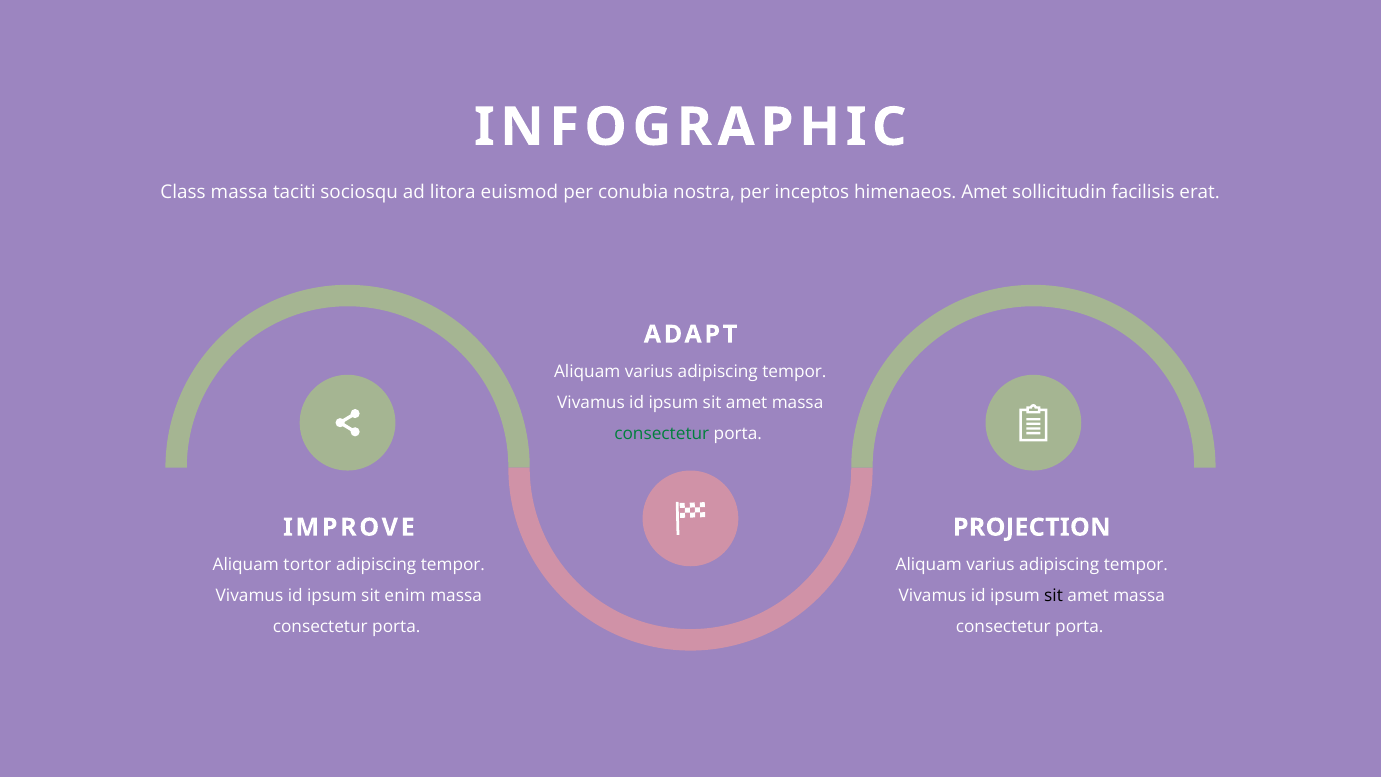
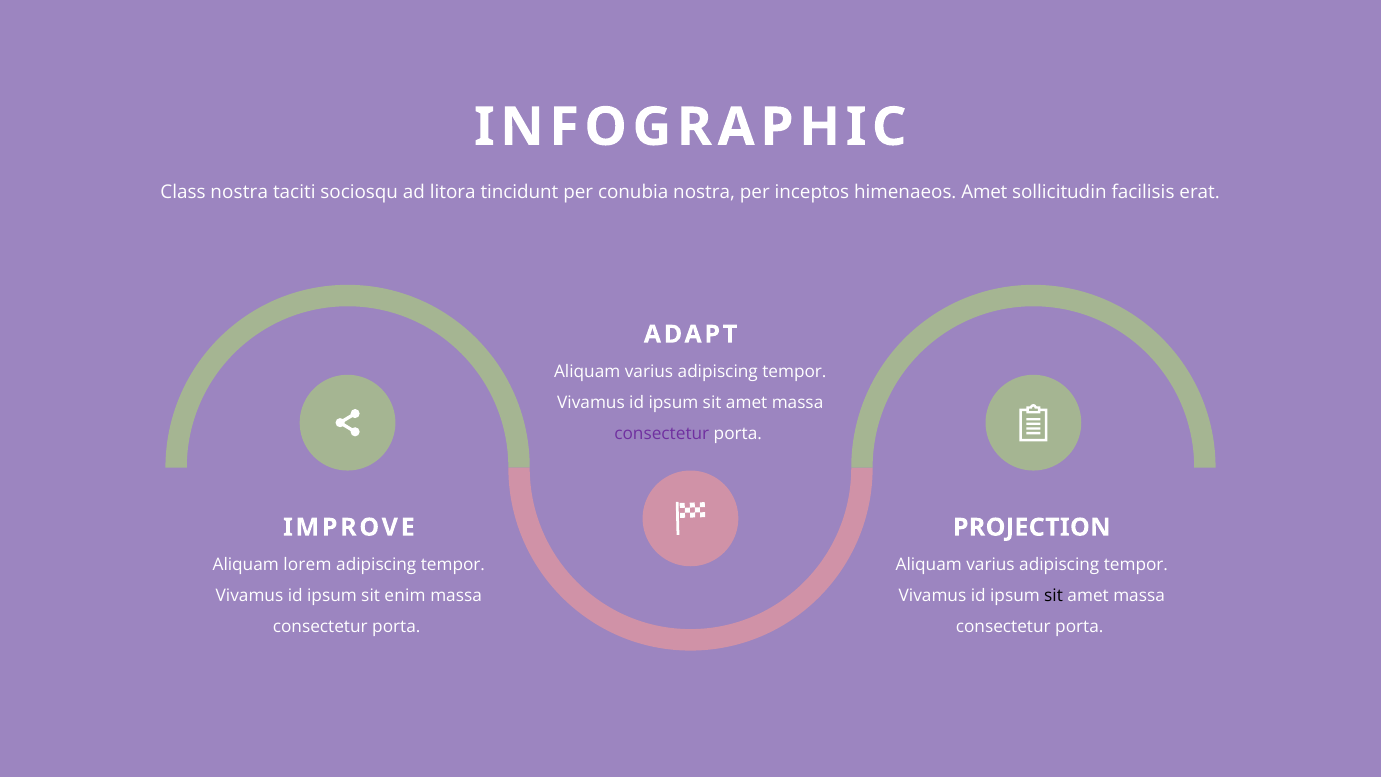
Class massa: massa -> nostra
euismod: euismod -> tincidunt
consectetur at (662, 434) colour: green -> purple
tortor: tortor -> lorem
